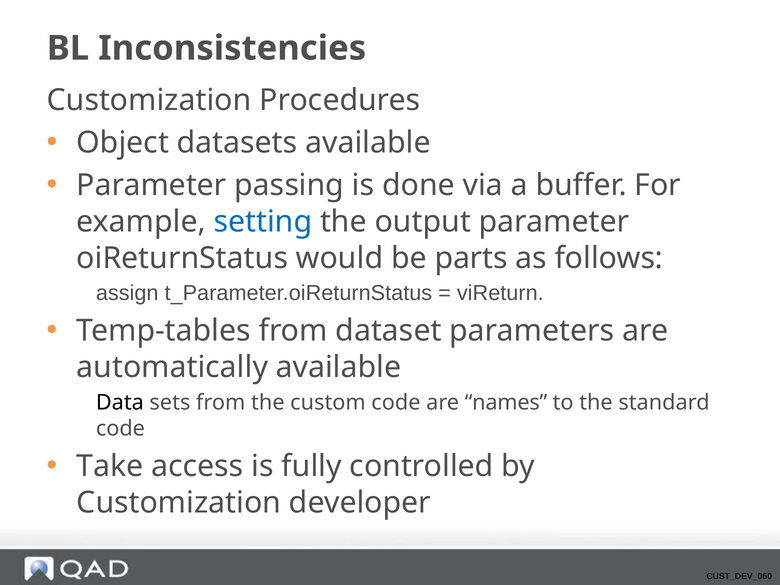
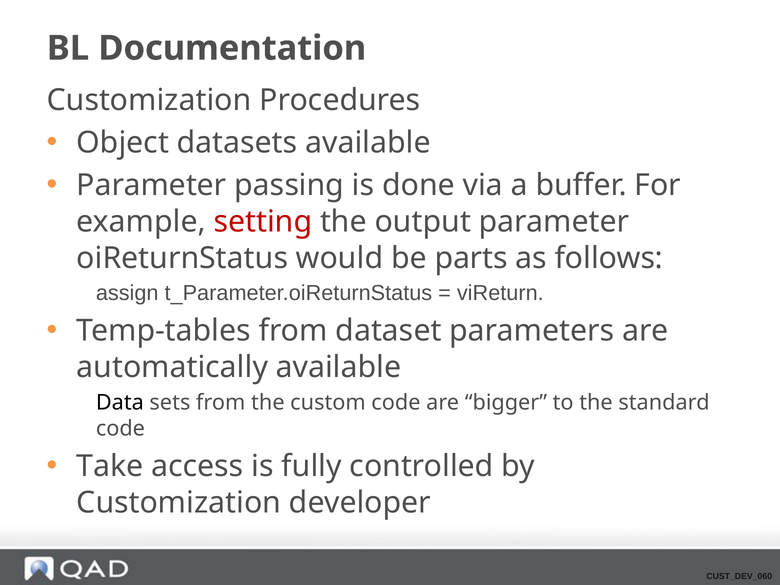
Inconsistencies: Inconsistencies -> Documentation
setting colour: blue -> red
names: names -> bigger
